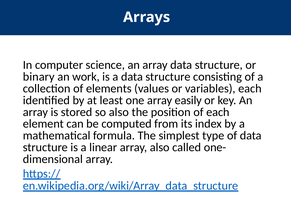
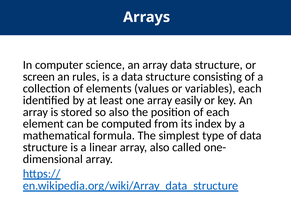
binary: binary -> screen
work: work -> rules
